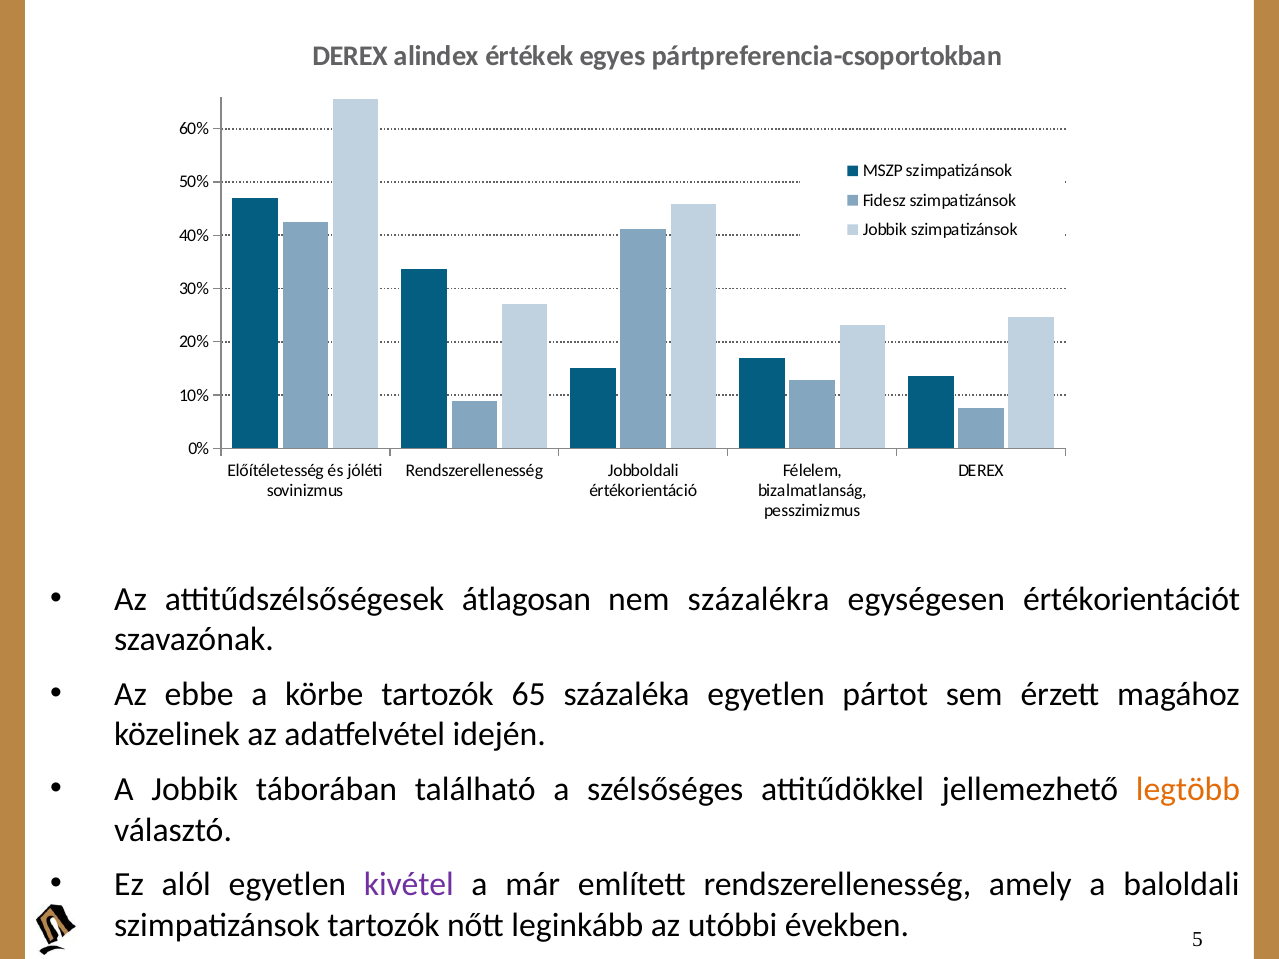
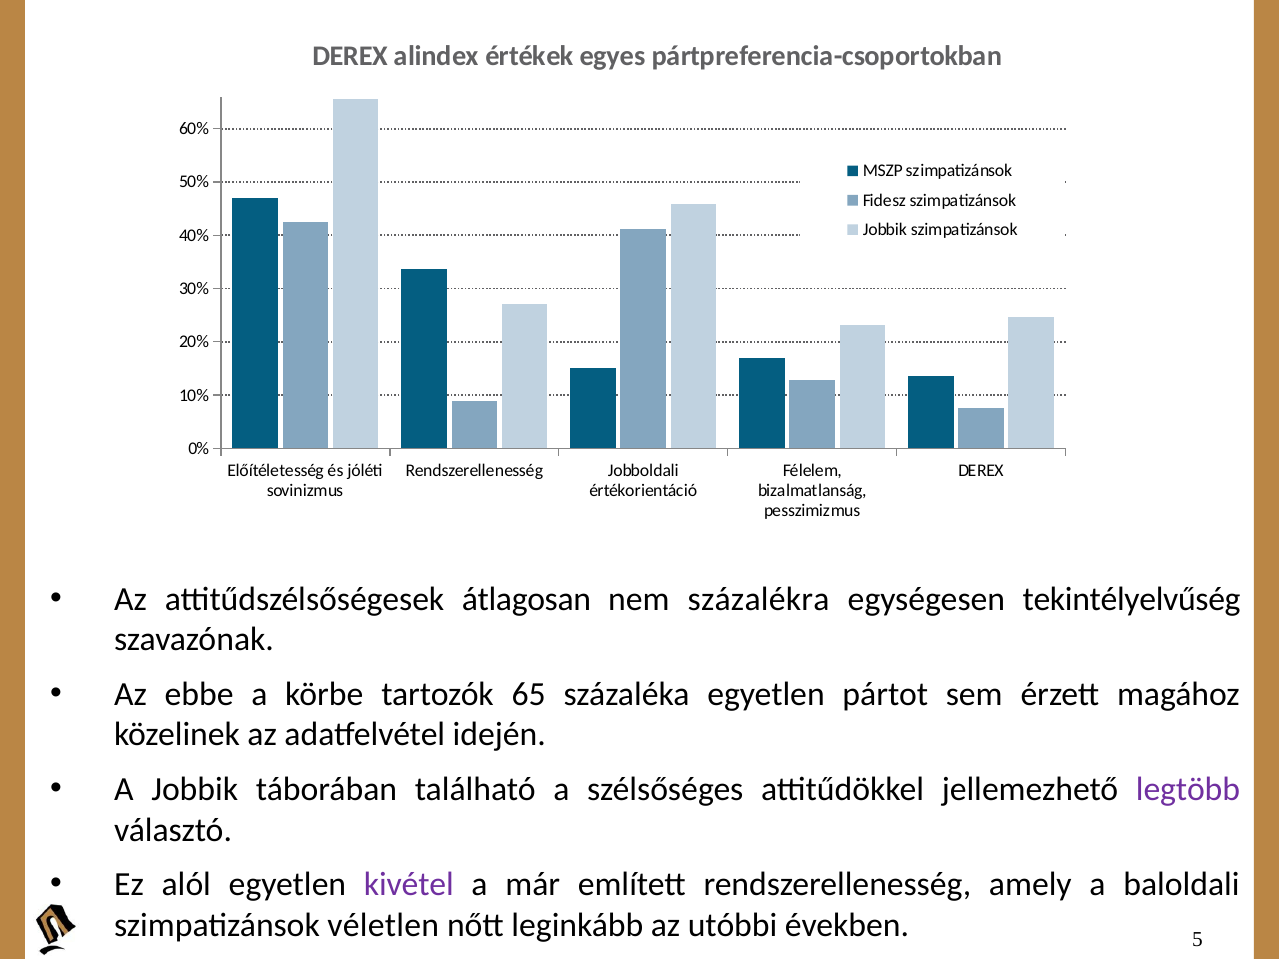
értékorientációt: értékorientációt -> tekintélyelvűség
legtöbb colour: orange -> purple
szimpatizánsok tartozók: tartozók -> véletlen
